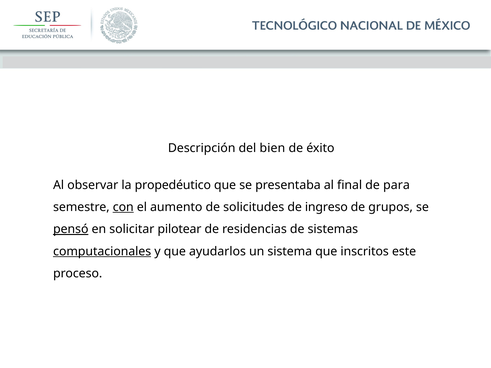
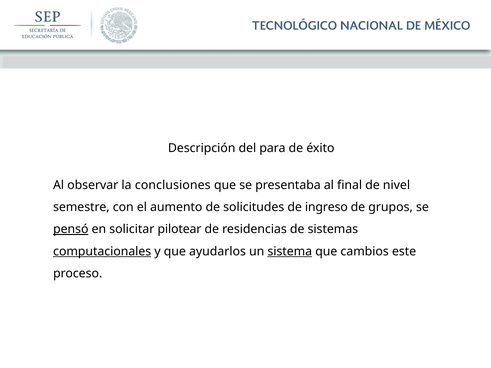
bien: bien -> para
propedéutico: propedéutico -> conclusiones
para: para -> nivel
con underline: present -> none
sistema underline: none -> present
inscritos: inscritos -> cambios
